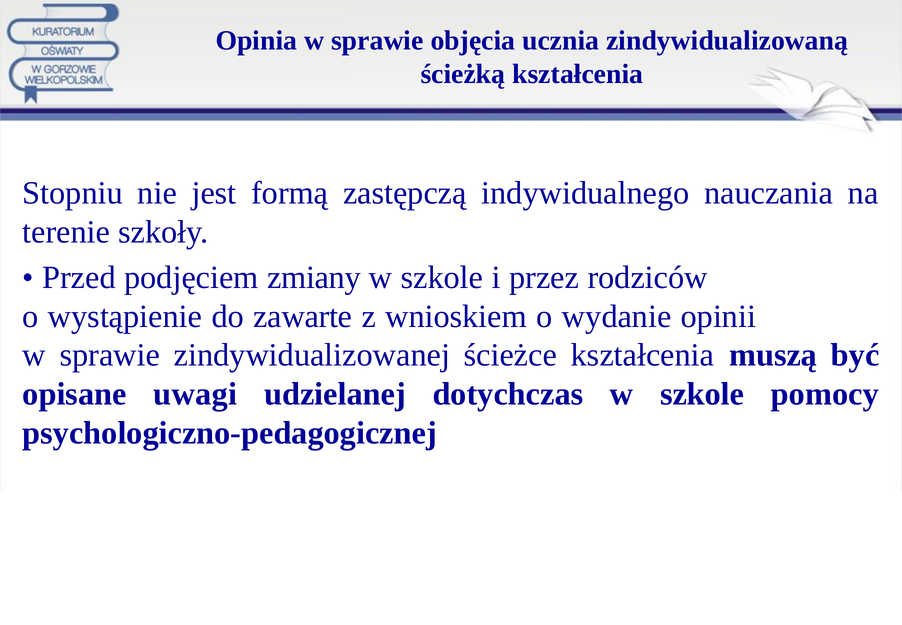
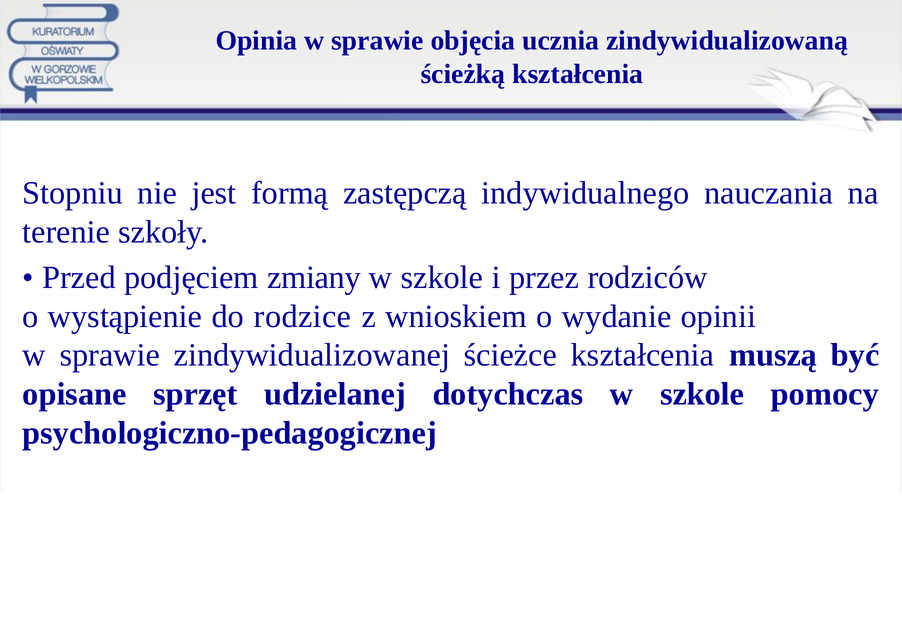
zawarte: zawarte -> rodzice
uwagi: uwagi -> sprzęt
